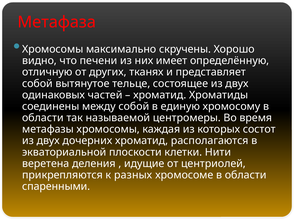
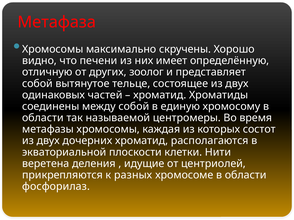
тканях: тканях -> зоолог
спаренными: спаренными -> фосфорилаз
